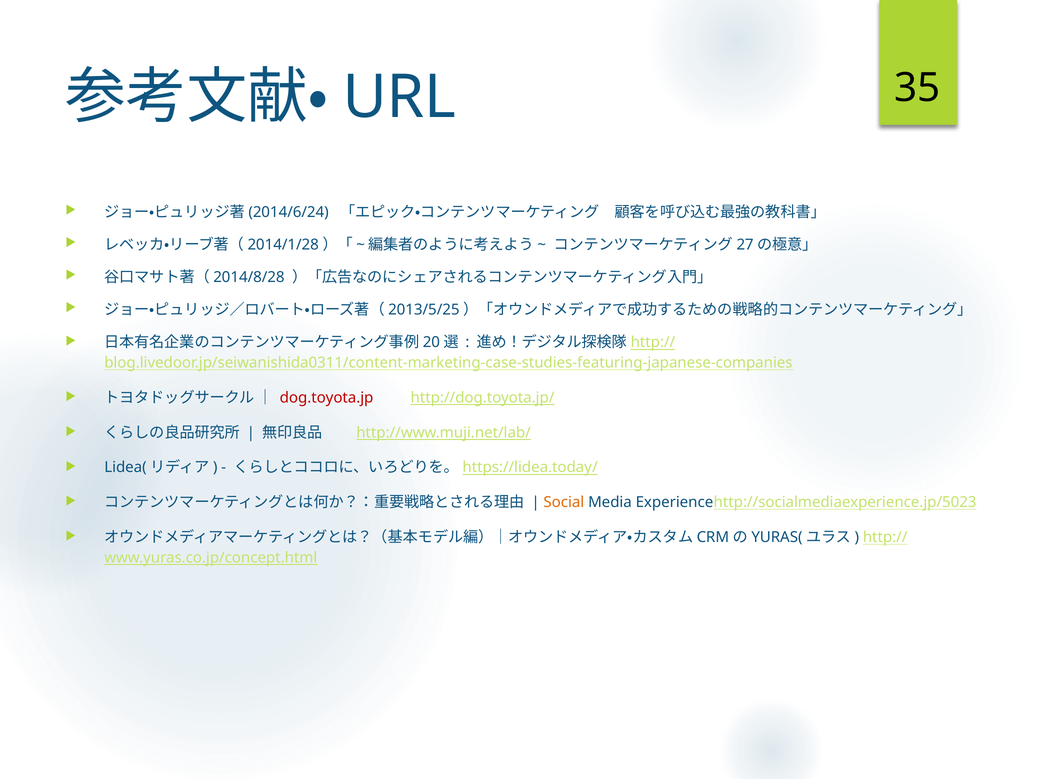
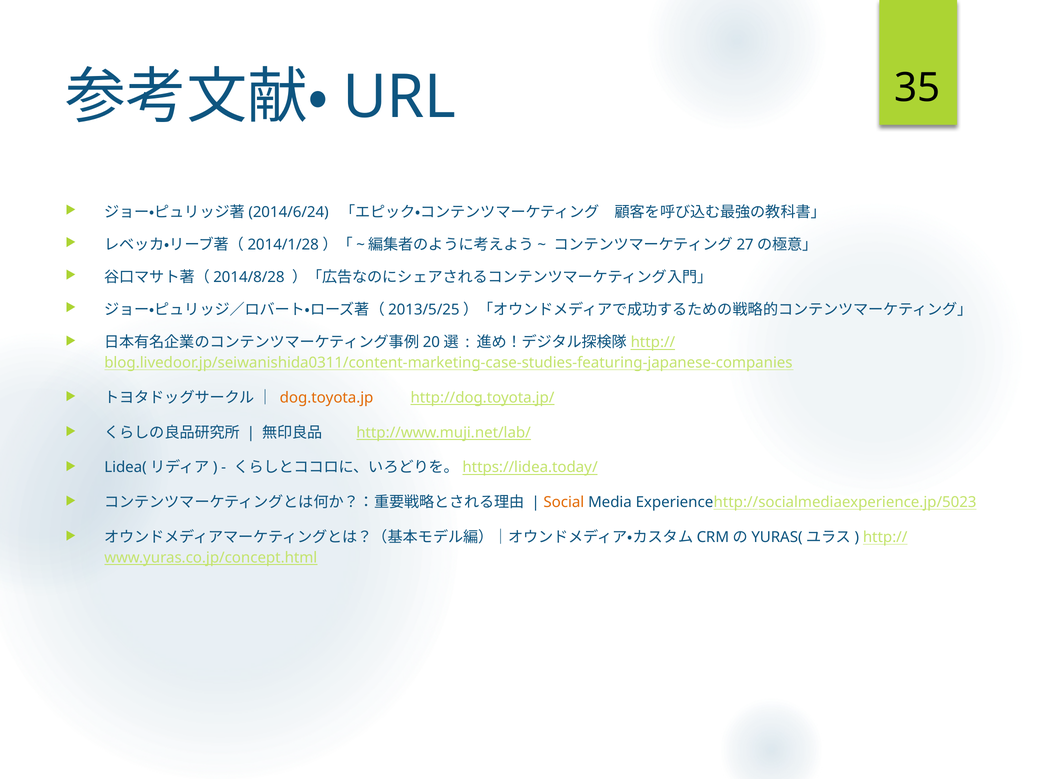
dog.toyota.jp colour: red -> orange
